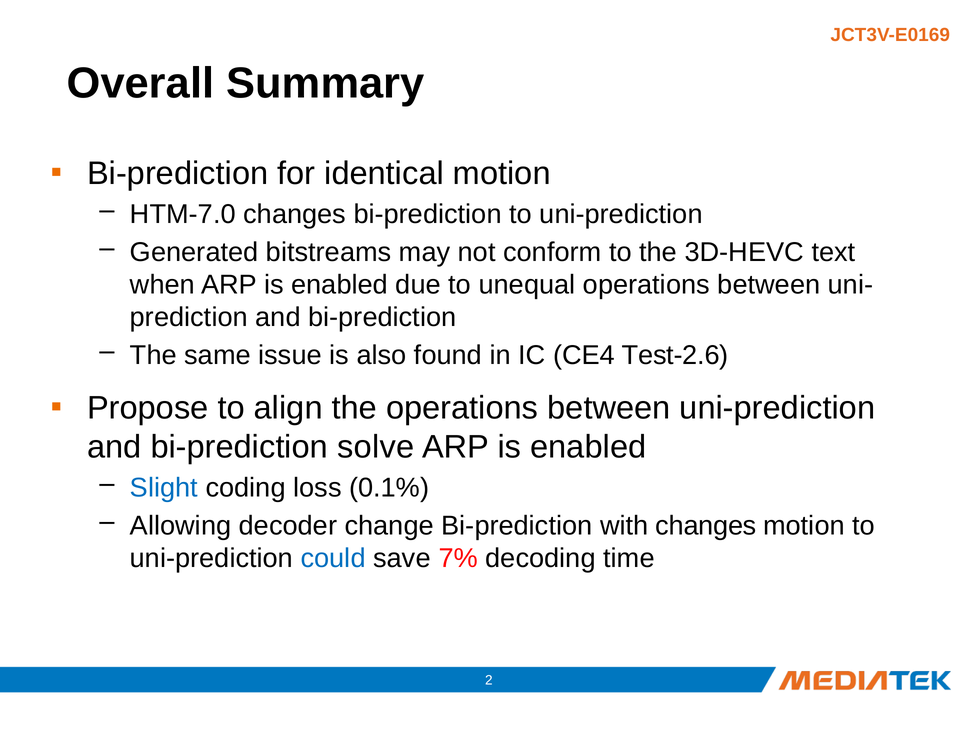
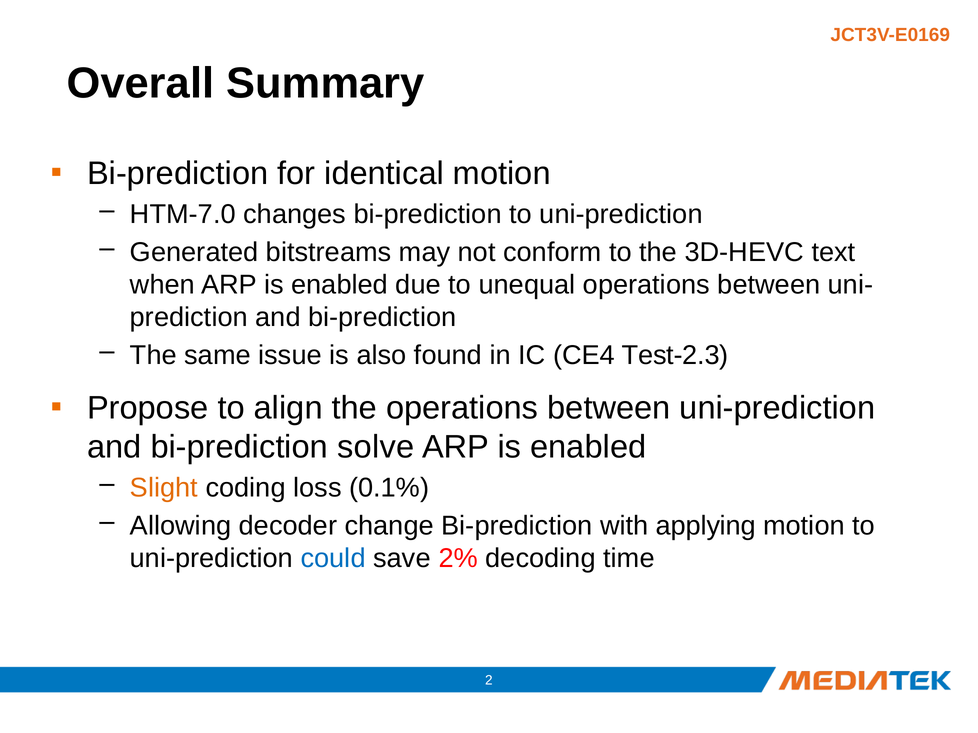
Test-2.6: Test-2.6 -> Test-2.3
Slight colour: blue -> orange
with changes: changes -> applying
7%: 7% -> 2%
